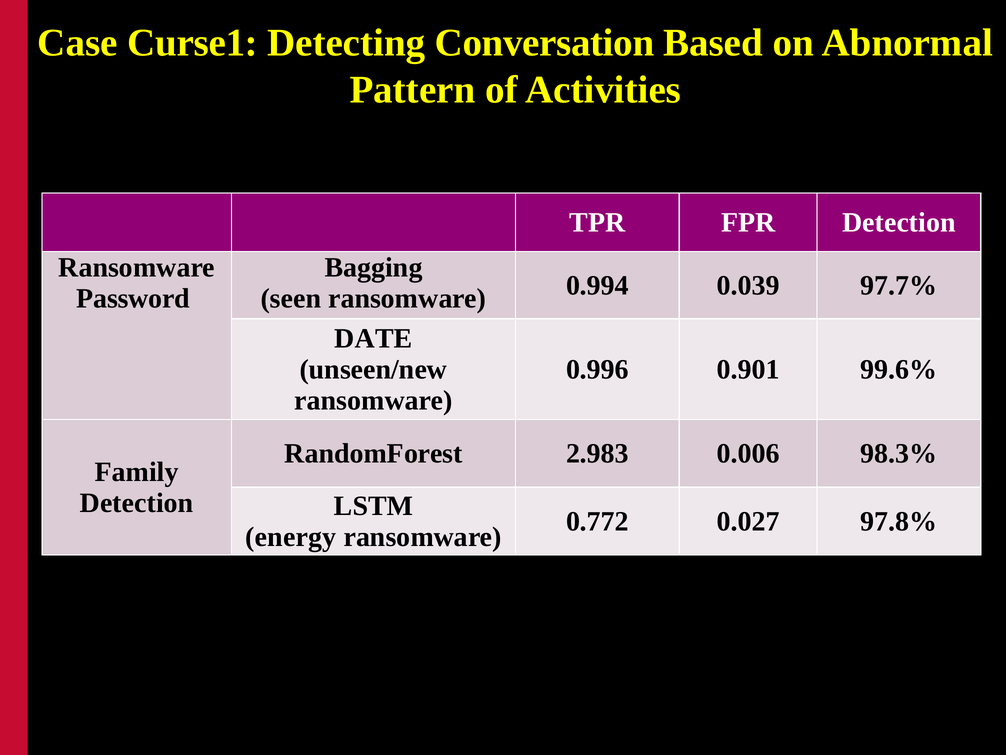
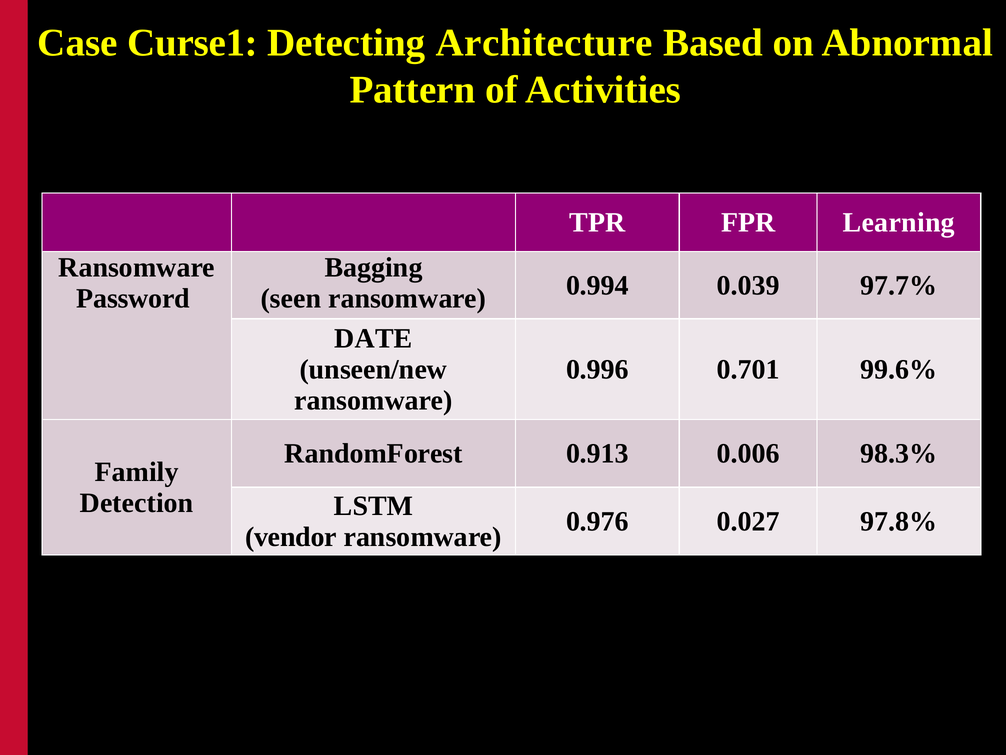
Conversation: Conversation -> Architecture
FPR Detection: Detection -> Learning
0.901: 0.901 -> 0.701
2.983: 2.983 -> 0.913
0.772: 0.772 -> 0.976
energy: energy -> vendor
